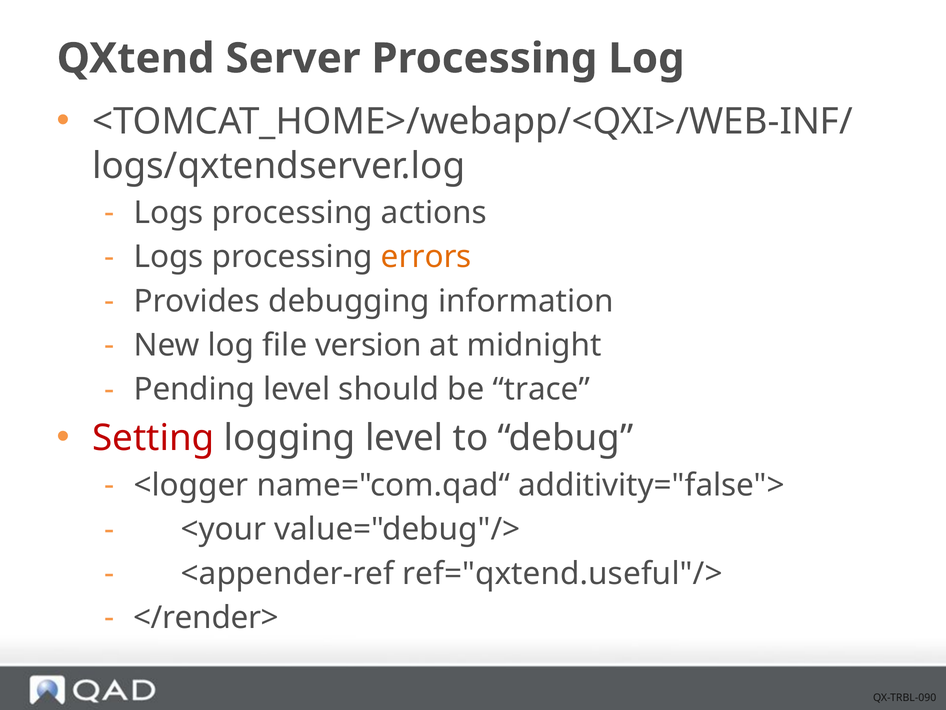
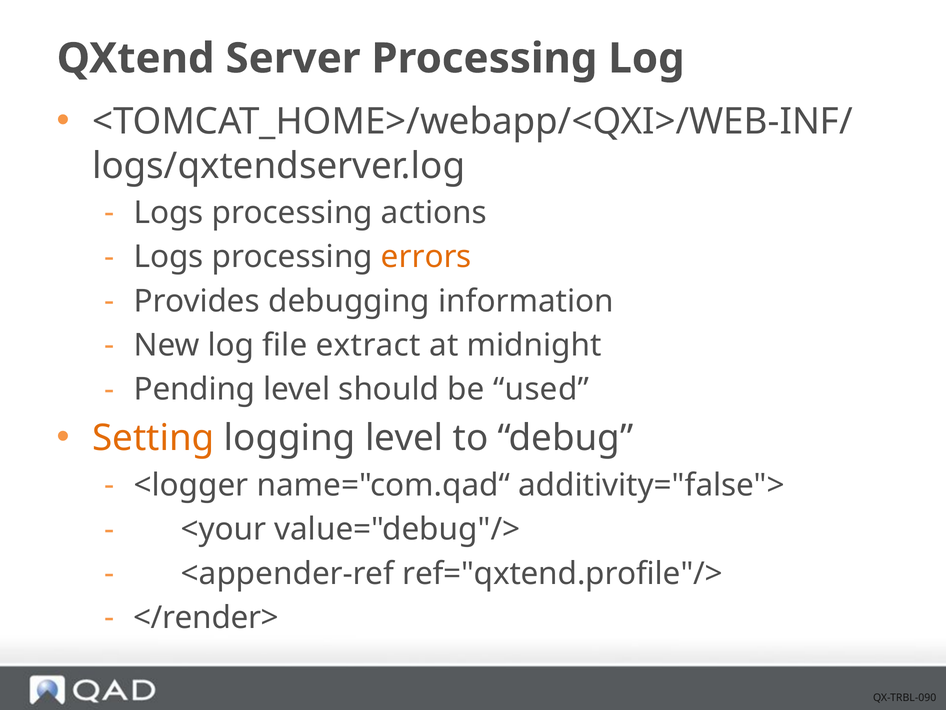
version: version -> extract
trace: trace -> used
Setting colour: red -> orange
ref="qxtend.useful"/>: ref="qxtend.useful"/> -> ref="qxtend.profile"/>
